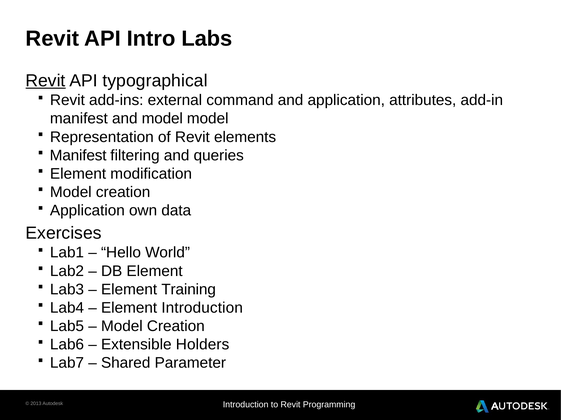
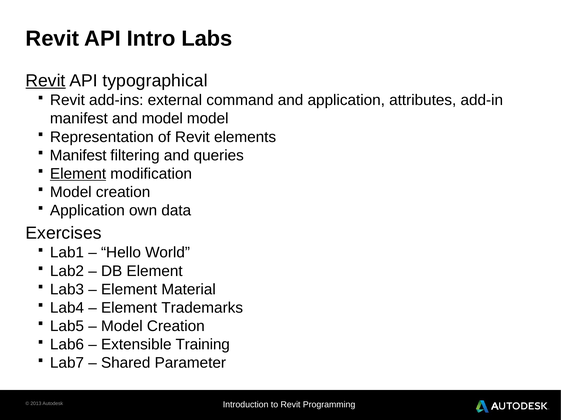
Element at (78, 174) underline: none -> present
Training: Training -> Material
Element Introduction: Introduction -> Trademarks
Holders: Holders -> Training
